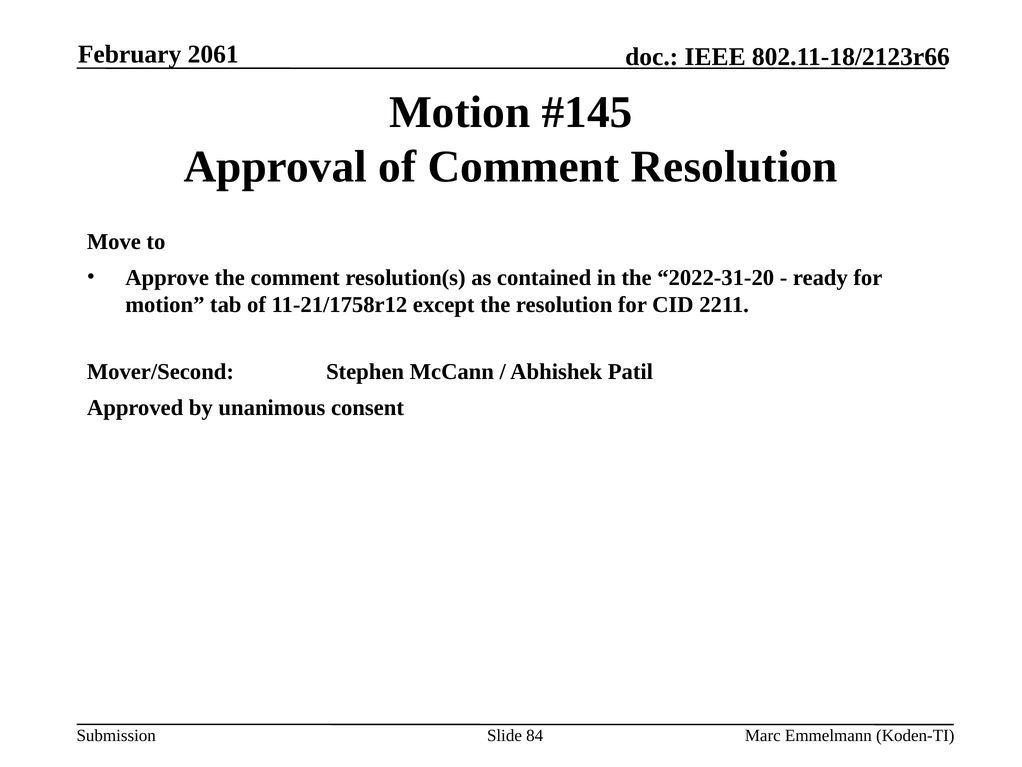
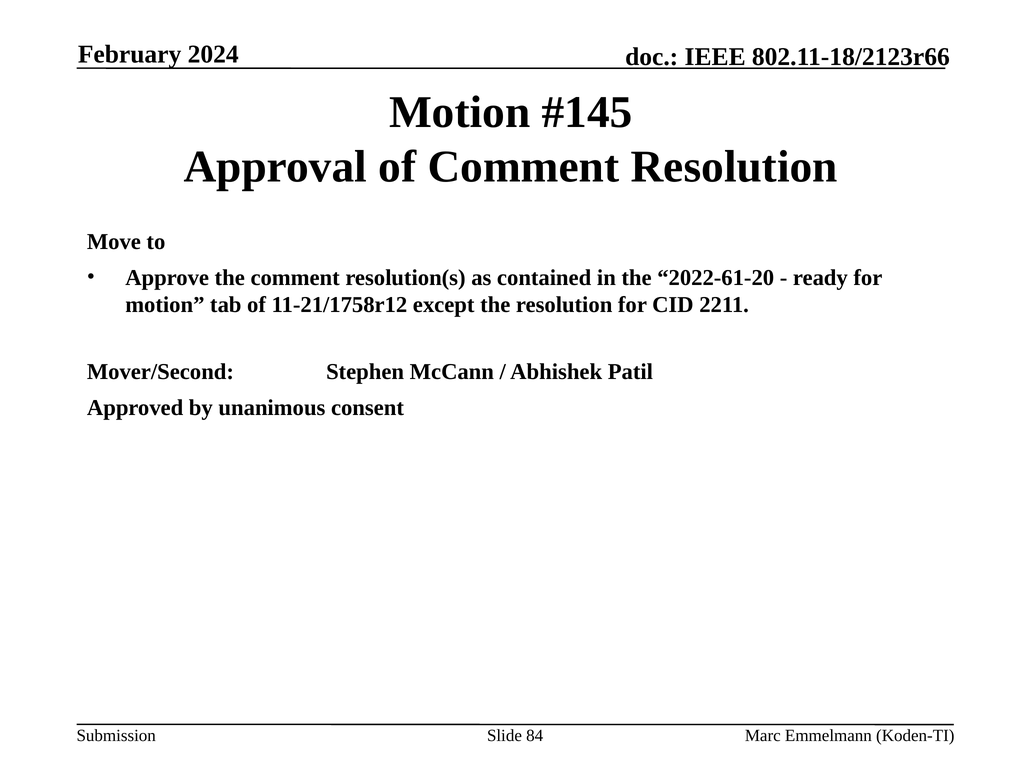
2061: 2061 -> 2024
2022-31-20: 2022-31-20 -> 2022-61-20
